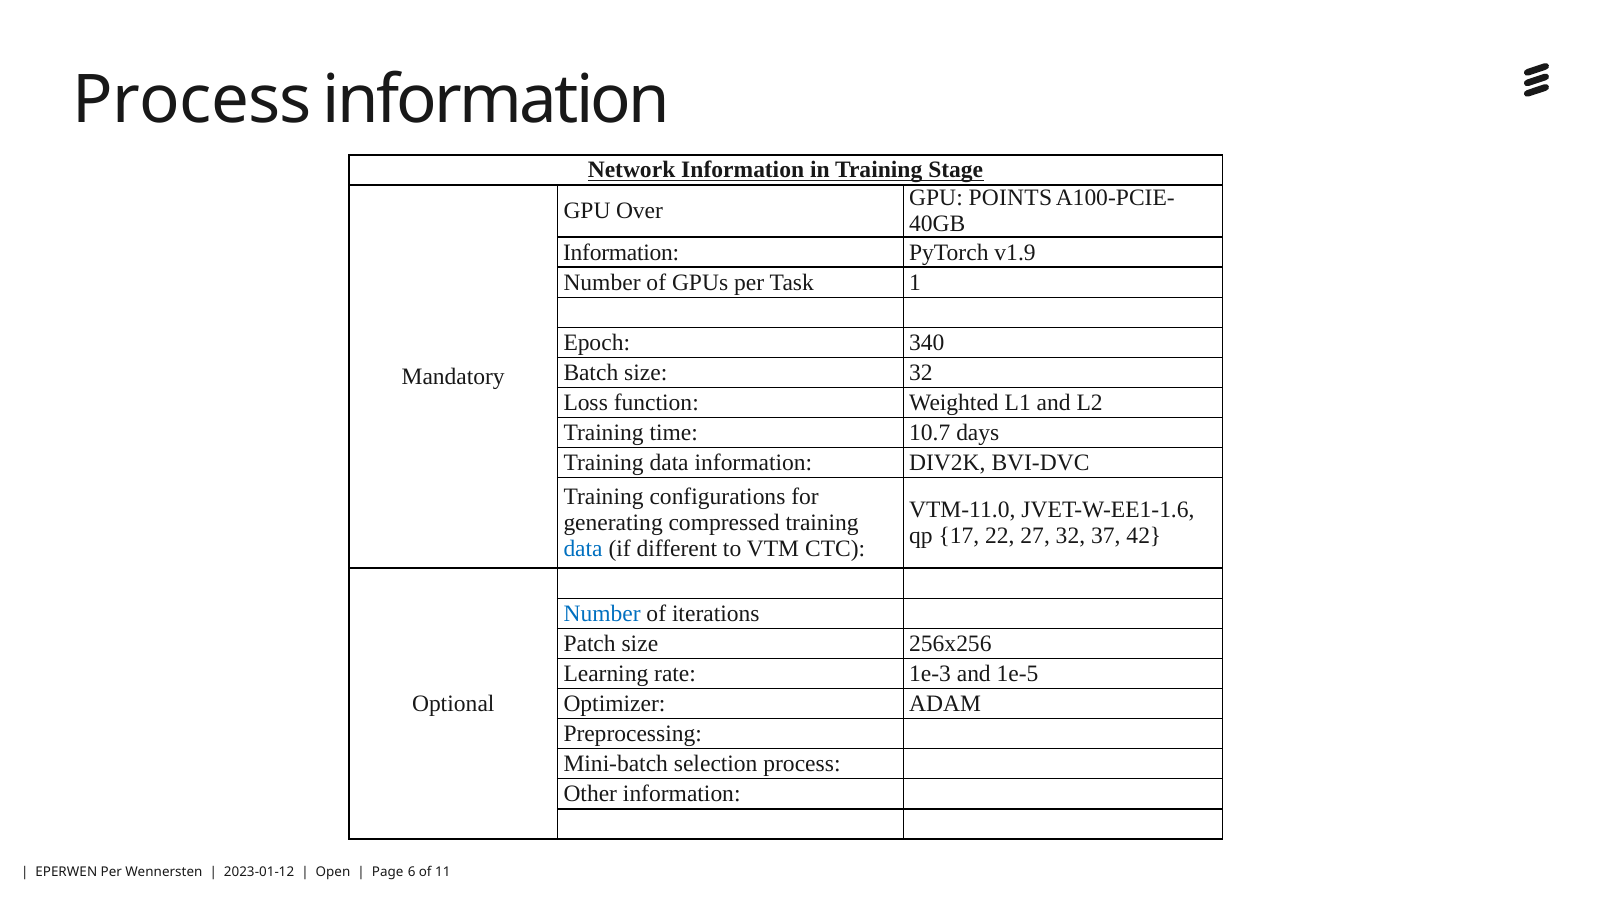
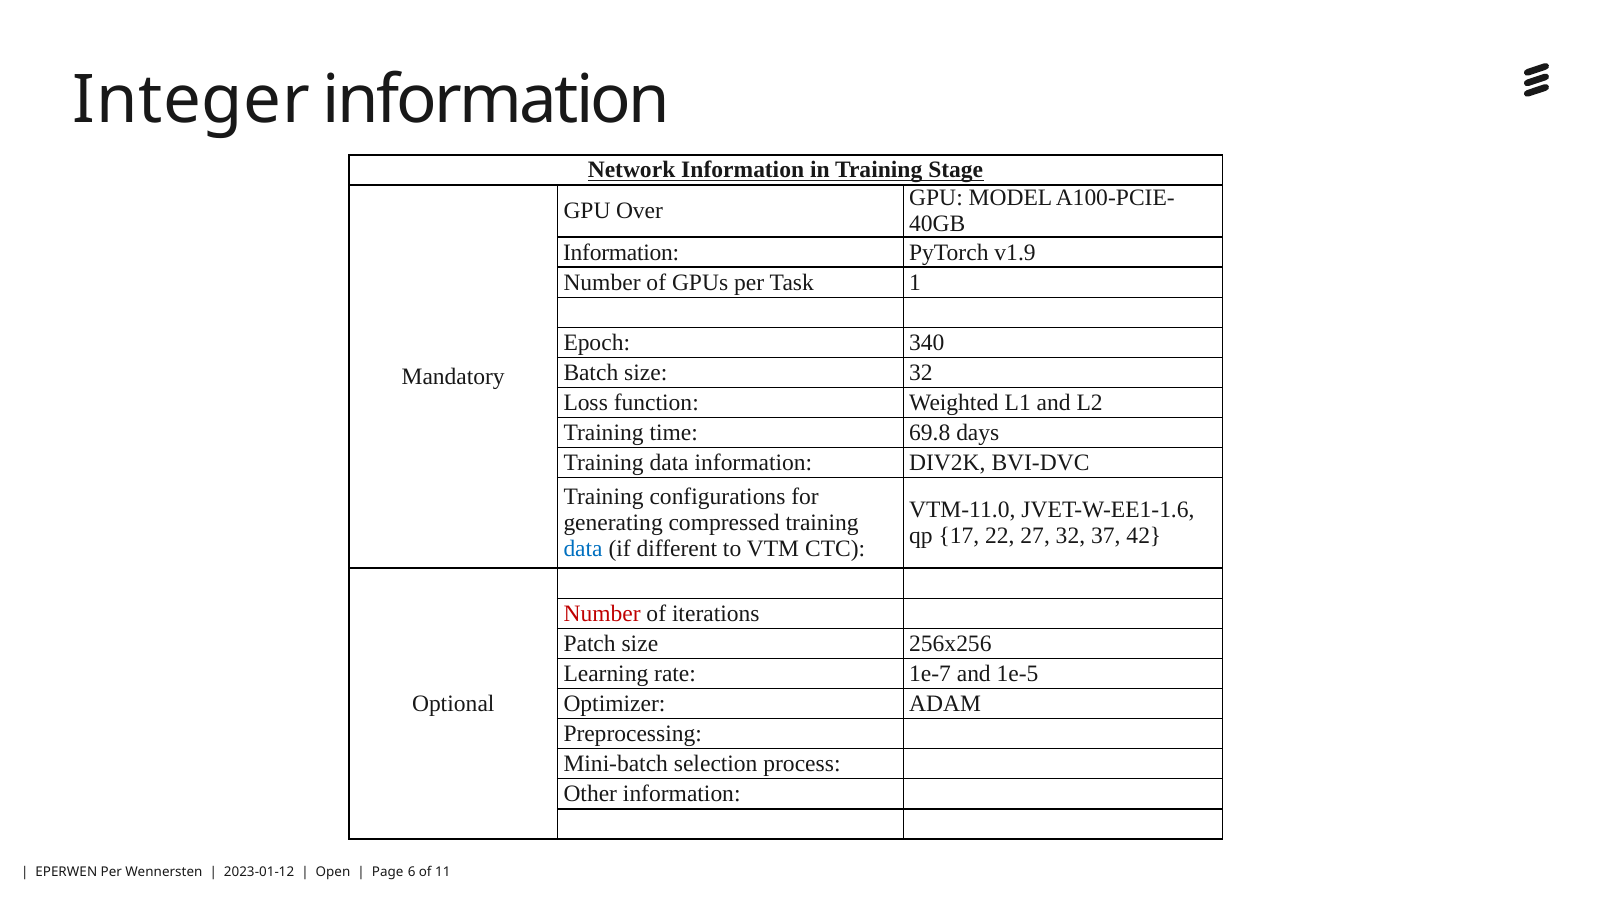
Process at (192, 100): Process -> Integer
POINTS: POINTS -> MODEL
10.7: 10.7 -> 69.8
Number at (602, 613) colour: blue -> red
1e-3: 1e-3 -> 1e-7
